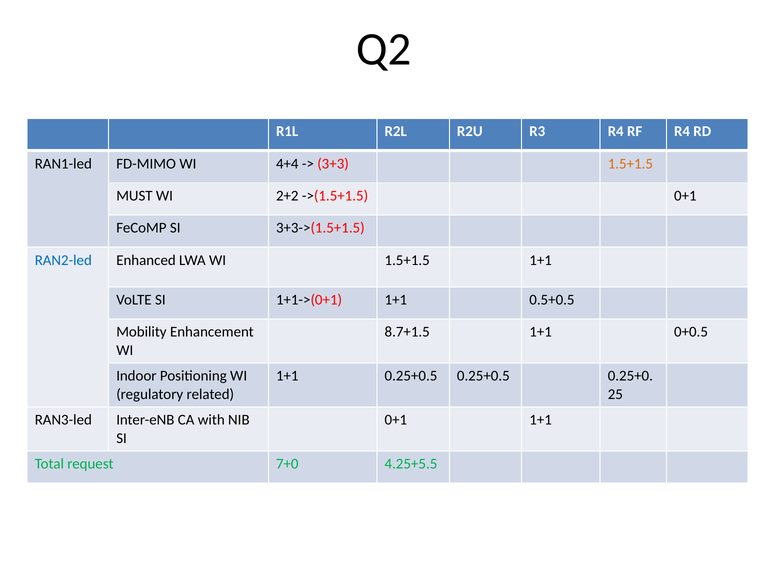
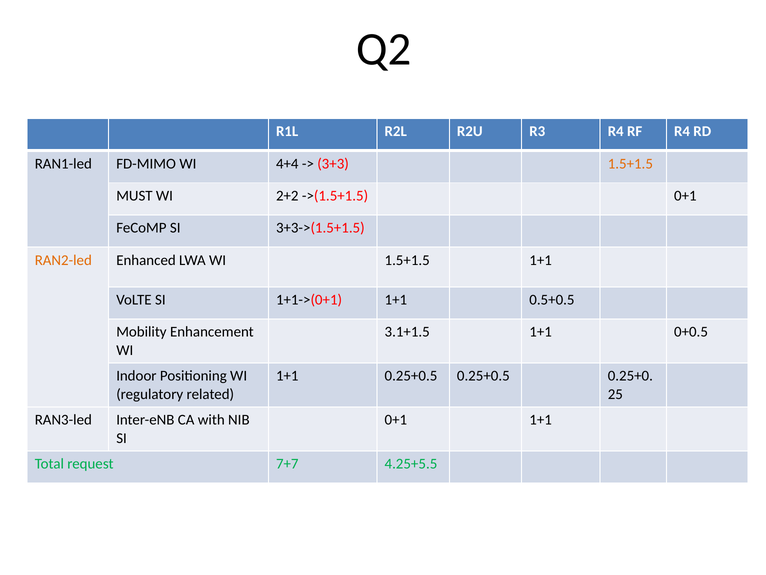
RAN2-led colour: blue -> orange
8.7+1.5: 8.7+1.5 -> 3.1+1.5
7+0: 7+0 -> 7+7
